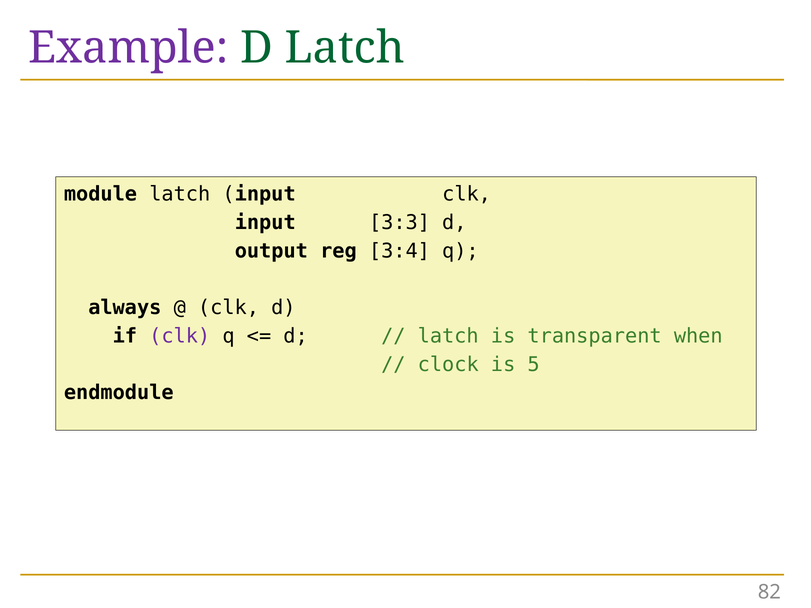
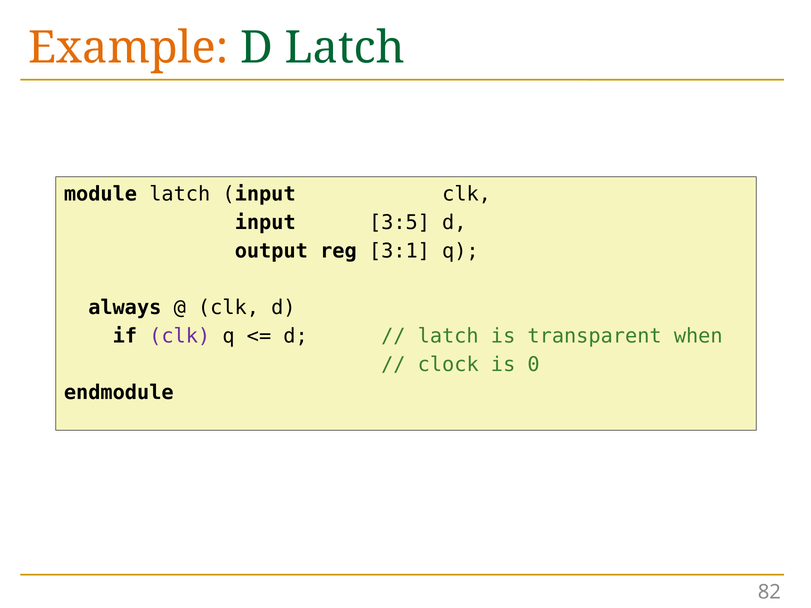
Example colour: purple -> orange
3:3: 3:3 -> 3:5
3:4: 3:4 -> 3:1
5: 5 -> 0
